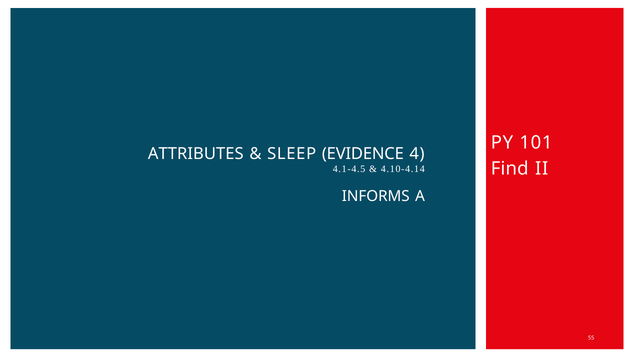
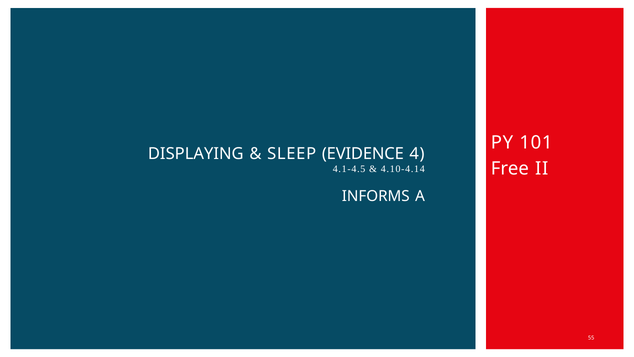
ATTRIBUTES: ATTRIBUTES -> DISPLAYING
Find: Find -> Free
